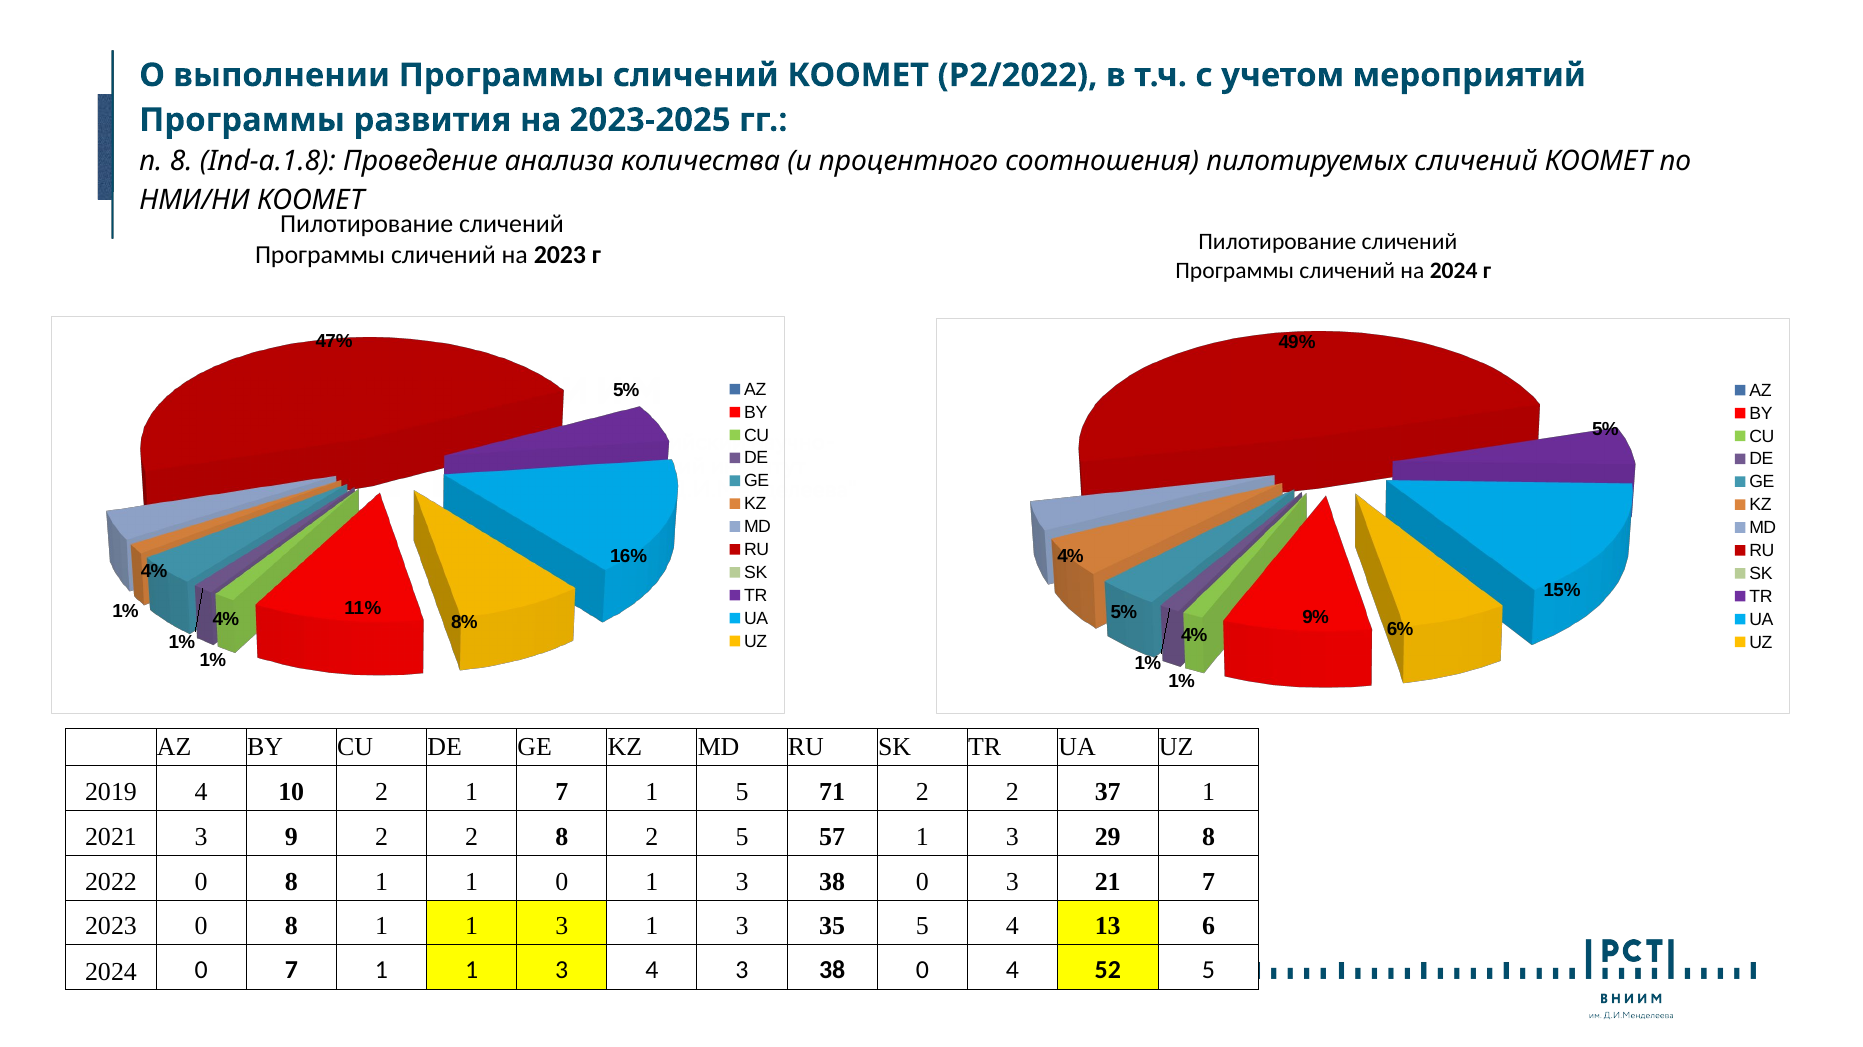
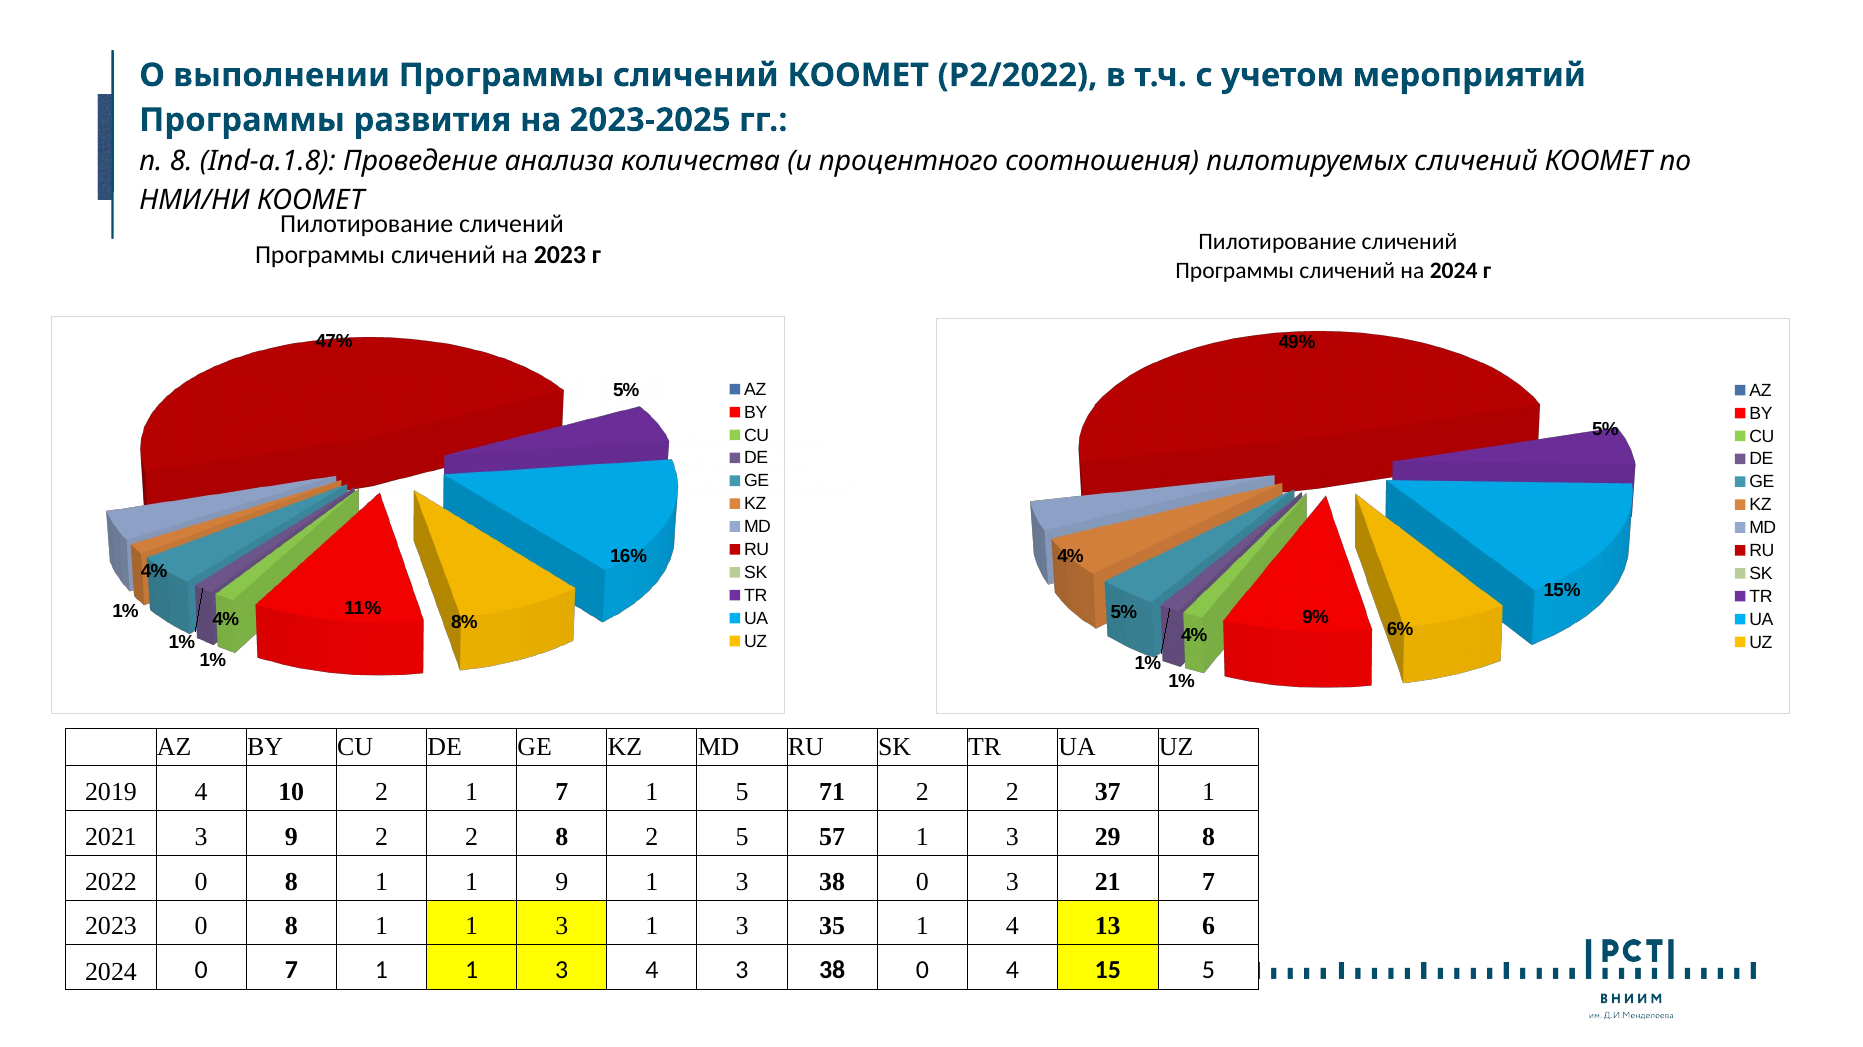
1 0: 0 -> 9
35 5: 5 -> 1
52: 52 -> 15
